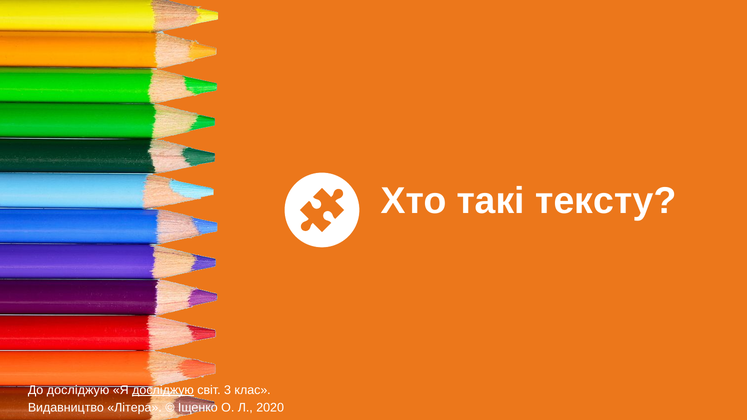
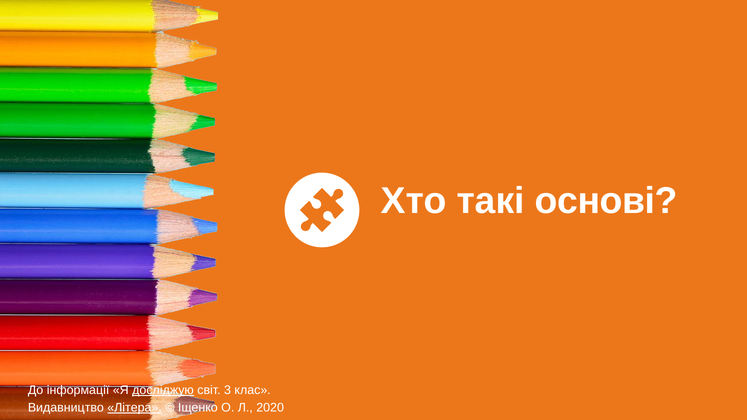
тексту: тексту -> основі
До досліджую: досліджую -> інформації
Літера underline: none -> present
